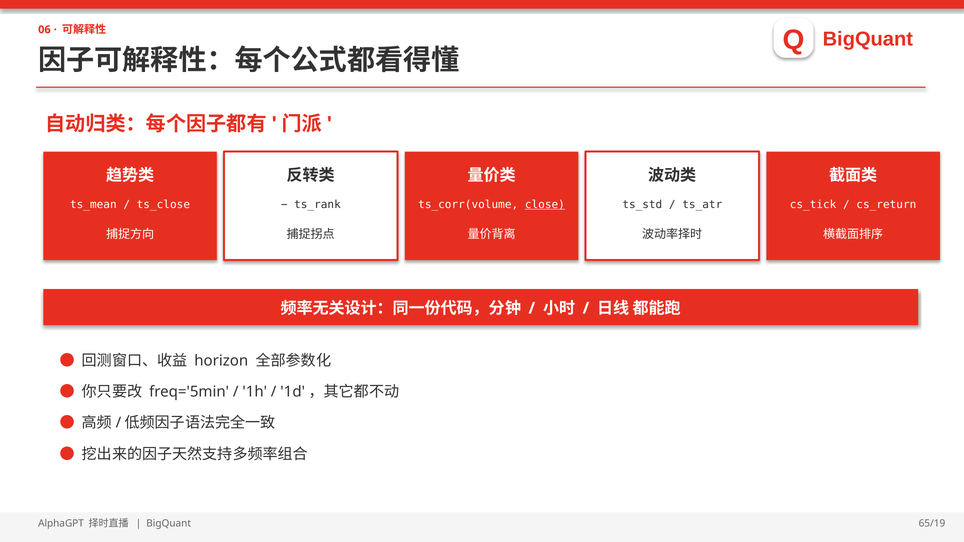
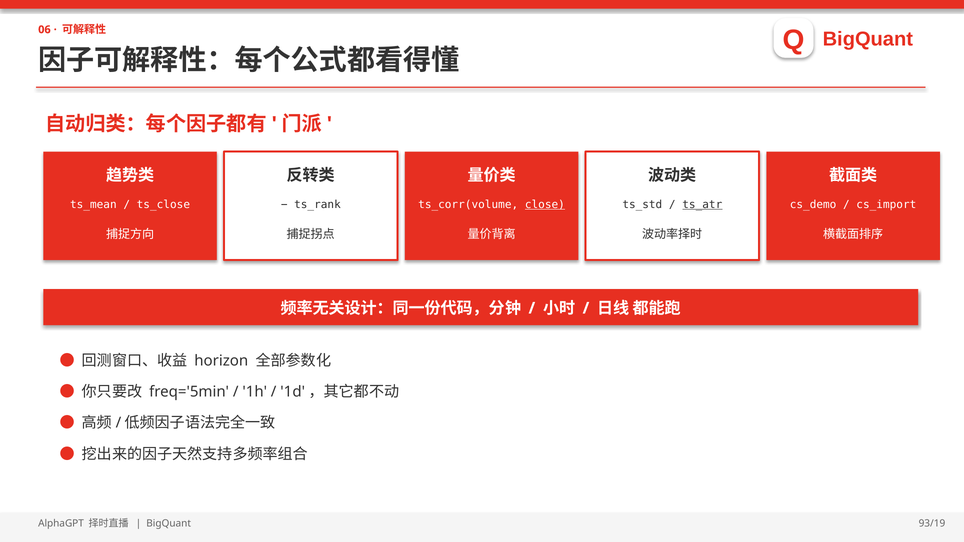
ts_atr underline: none -> present
cs_tick: cs_tick -> cs_demo
cs_return: cs_return -> cs_import
65/19: 65/19 -> 93/19
